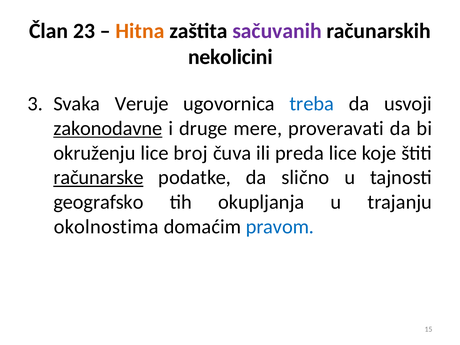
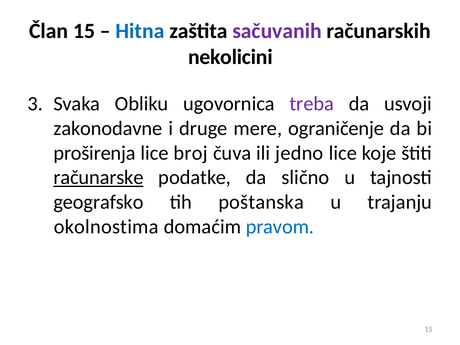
Član 23: 23 -> 15
Hitna colour: orange -> blue
Veruje: Veruje -> Obliku
treba colour: blue -> purple
zakonodavne underline: present -> none
proveravati: proveravati -> ograničenje
okruženju: okruženju -> proširenja
preda: preda -> jedno
okupljanja: okupljanja -> poštanska
